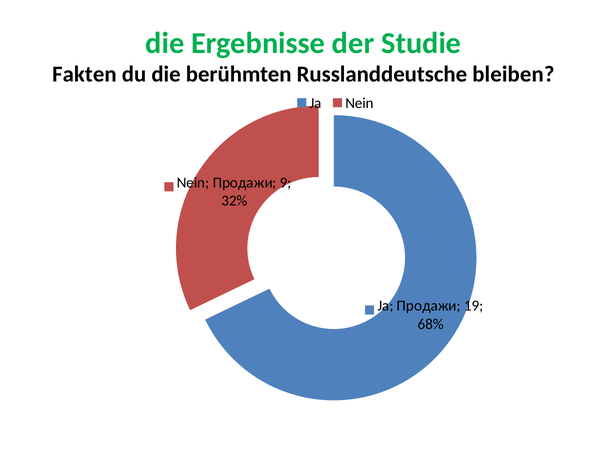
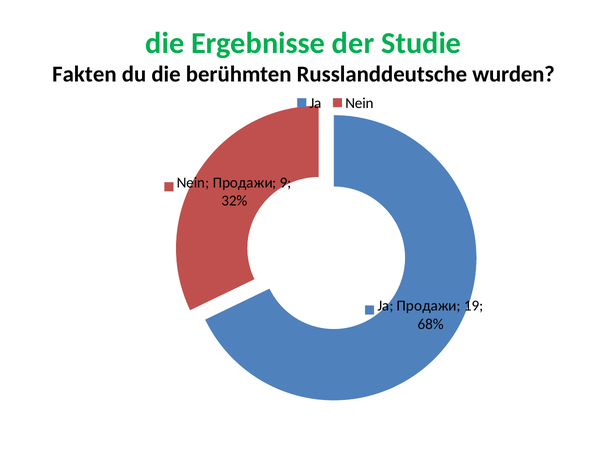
bleiben: bleiben -> wurden
